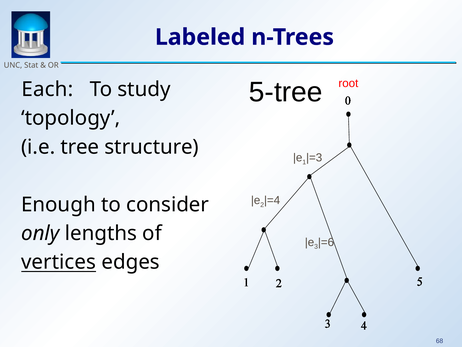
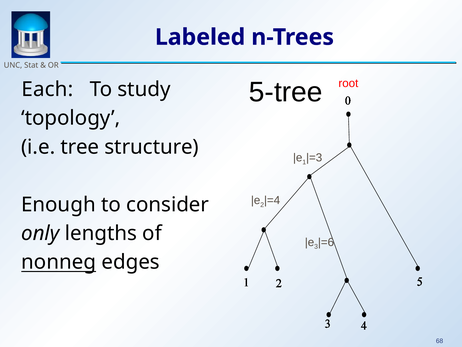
vertices: vertices -> nonneg
